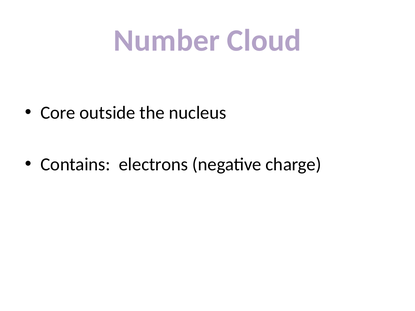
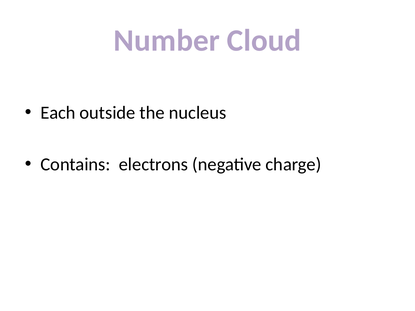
Core: Core -> Each
